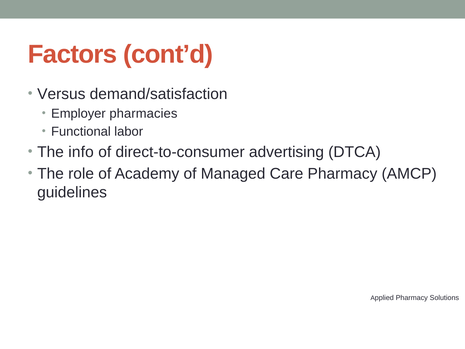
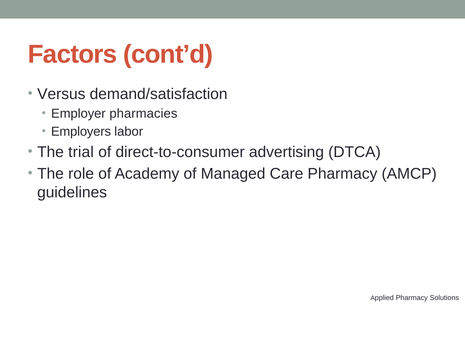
Functional: Functional -> Employers
info: info -> trial
